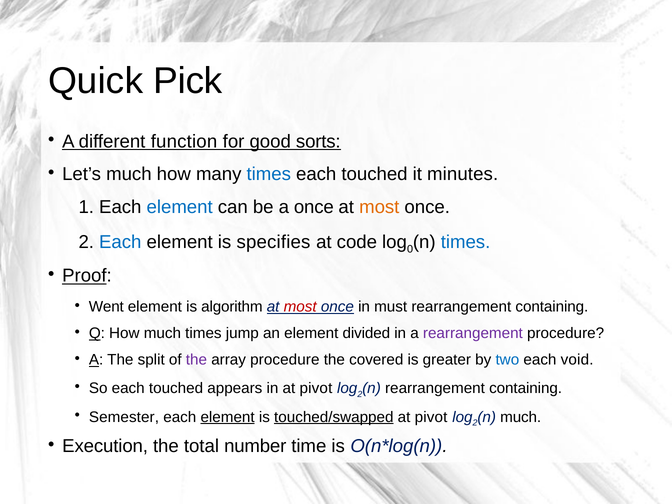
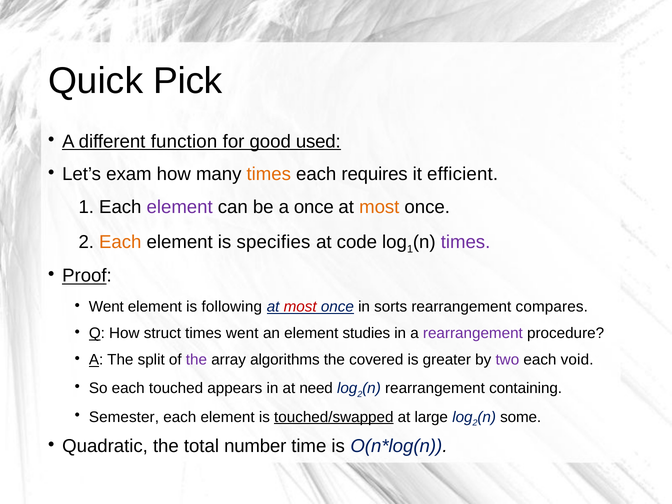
sorts: sorts -> used
Let’s much: much -> exam
times at (269, 174) colour: blue -> orange
touched at (375, 174): touched -> requires
minutes: minutes -> efficient
element at (180, 207) colour: blue -> purple
Each at (120, 242) colour: blue -> orange
0 at (410, 249): 0 -> 1
times at (466, 242) colour: blue -> purple
algorithm: algorithm -> following
must: must -> sorts
containing at (552, 307): containing -> compares
How much: much -> struct
times jump: jump -> went
divided: divided -> studies
array procedure: procedure -> algorithms
two colour: blue -> purple
in at pivot: pivot -> need
element at (228, 417) underline: present -> none
pivot at (431, 417): pivot -> large
much at (521, 417): much -> some
Execution: Execution -> Quadratic
